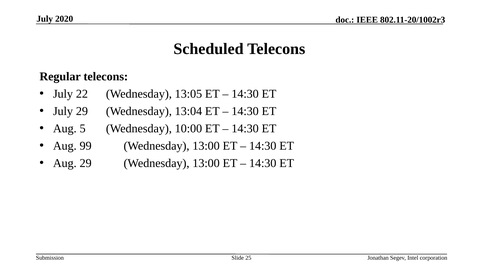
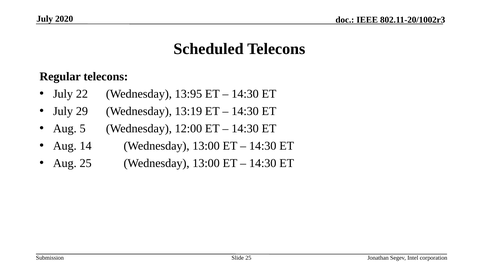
13:05: 13:05 -> 13:95
13:04: 13:04 -> 13:19
10:00: 10:00 -> 12:00
99: 99 -> 14
Aug 29: 29 -> 25
